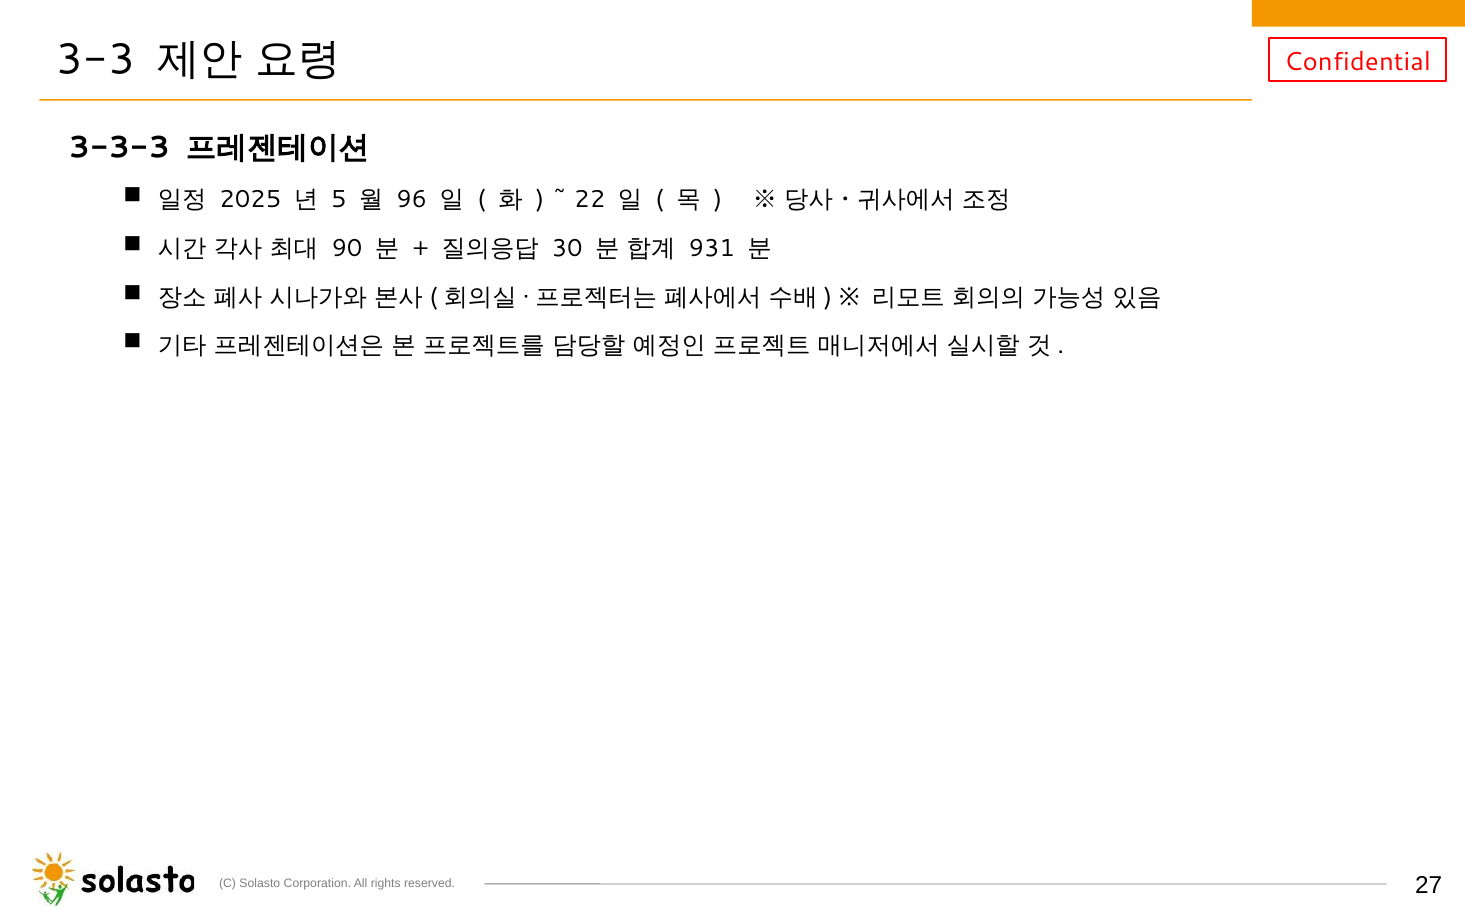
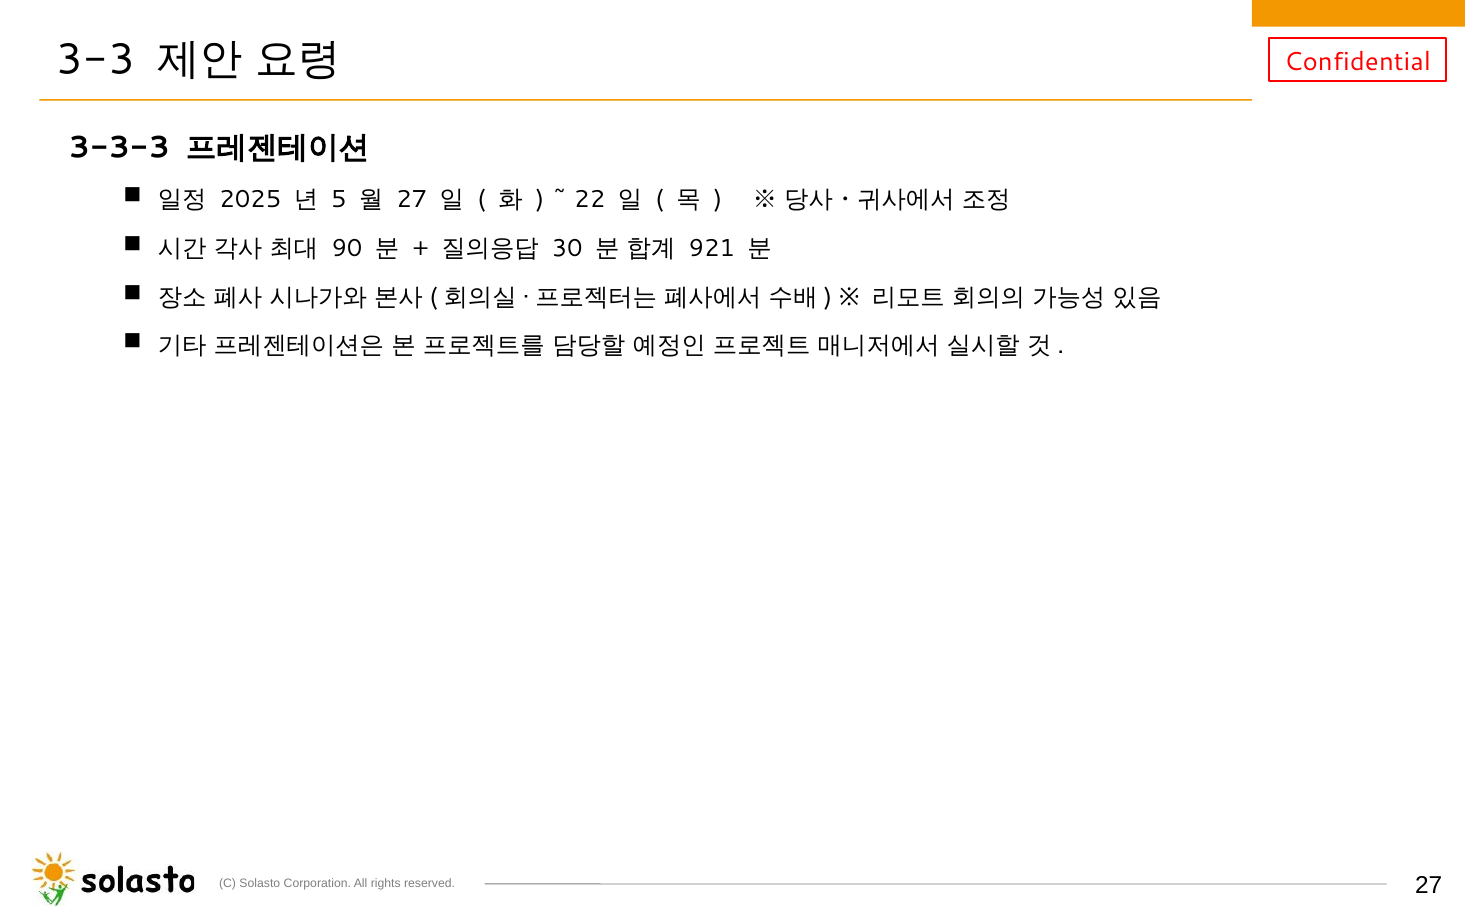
96 at (412, 199): 96 -> 27
931: 931 -> 921
